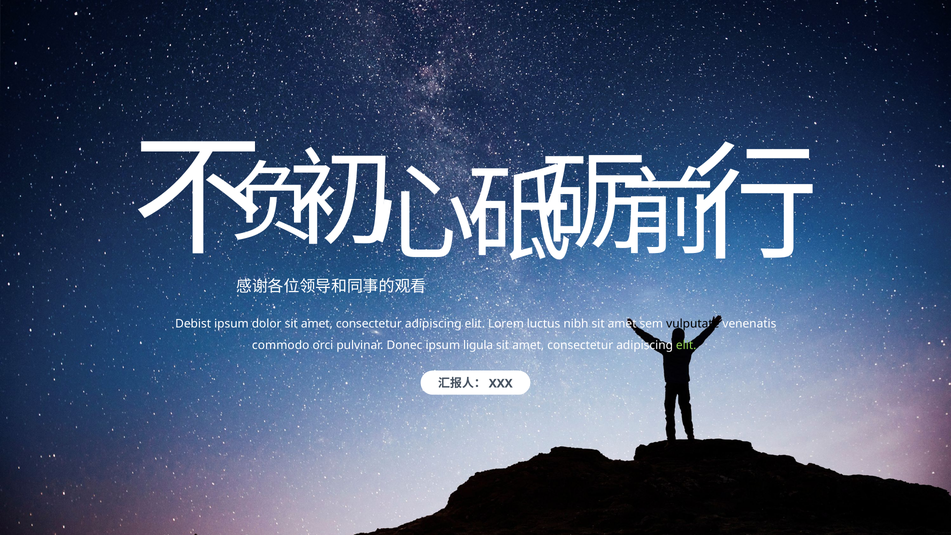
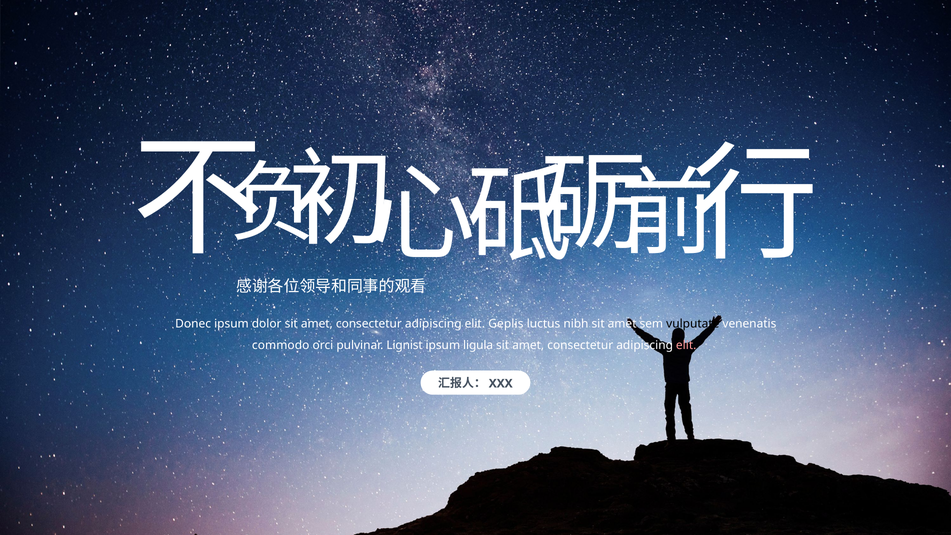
Debist: Debist -> Donec
Lorem: Lorem -> Geplis
Donec: Donec -> Lignist
elit at (686, 345) colour: light green -> pink
